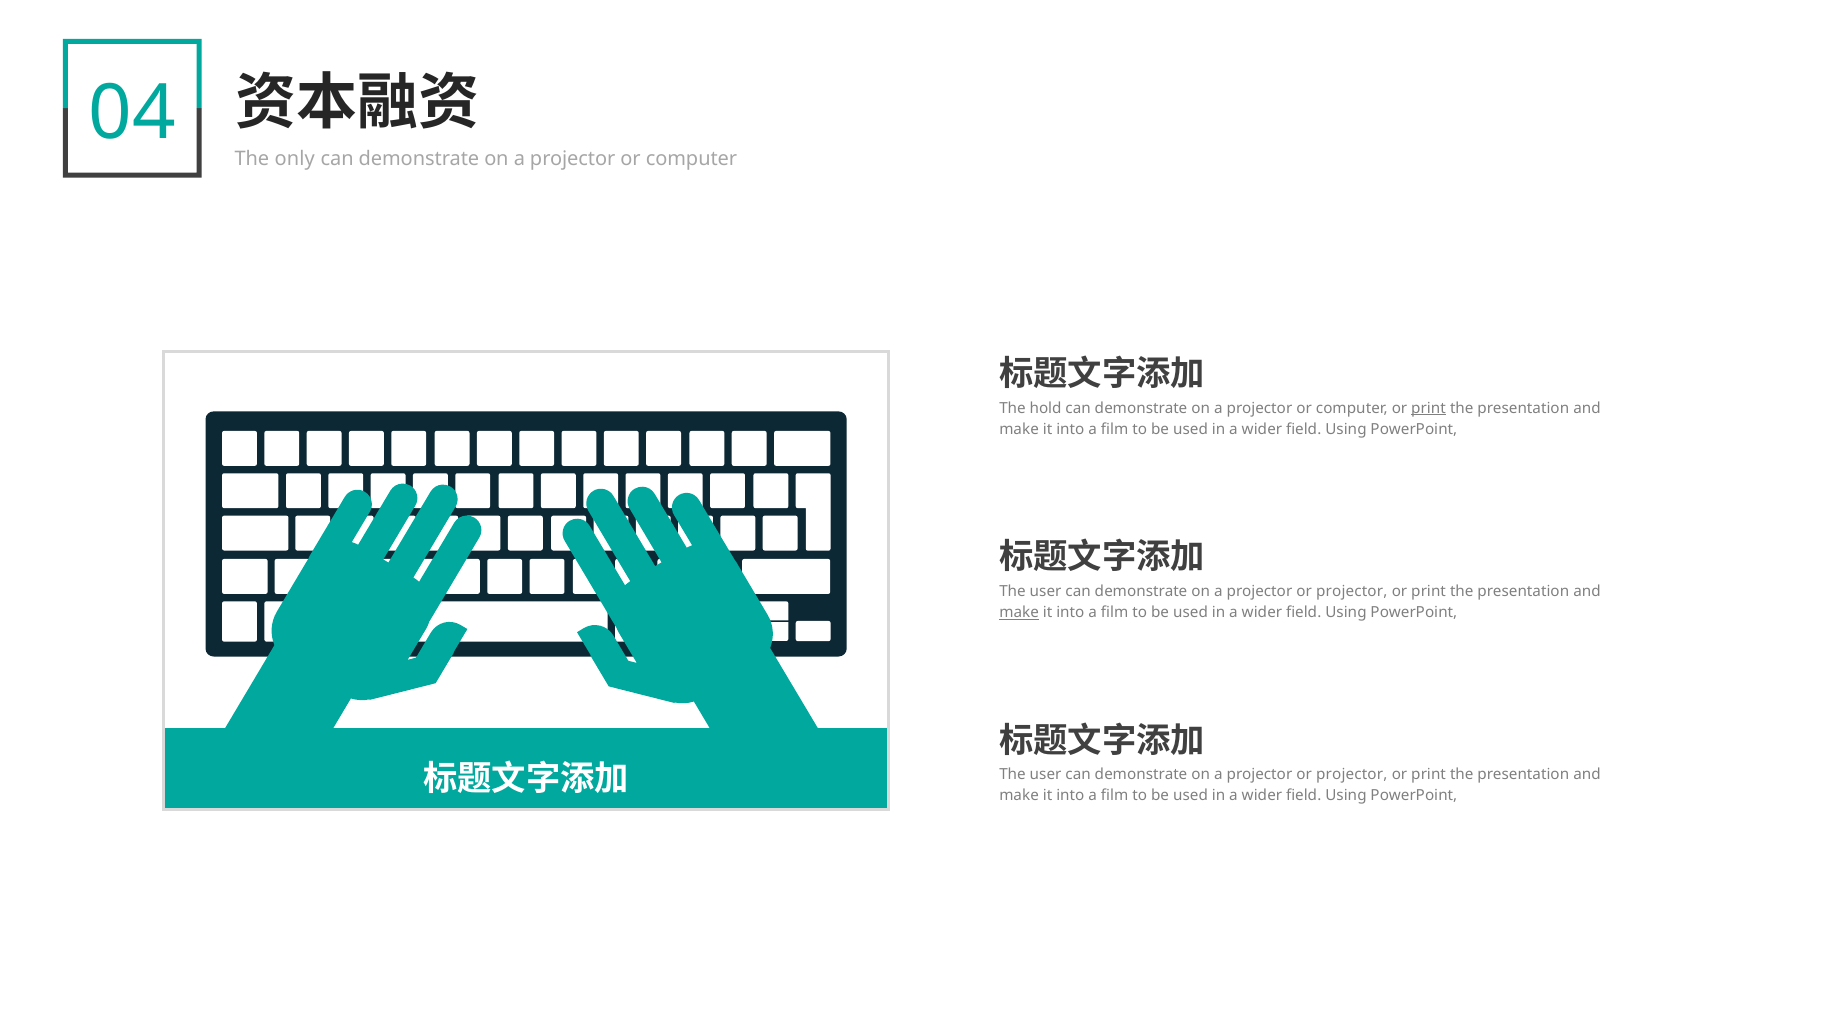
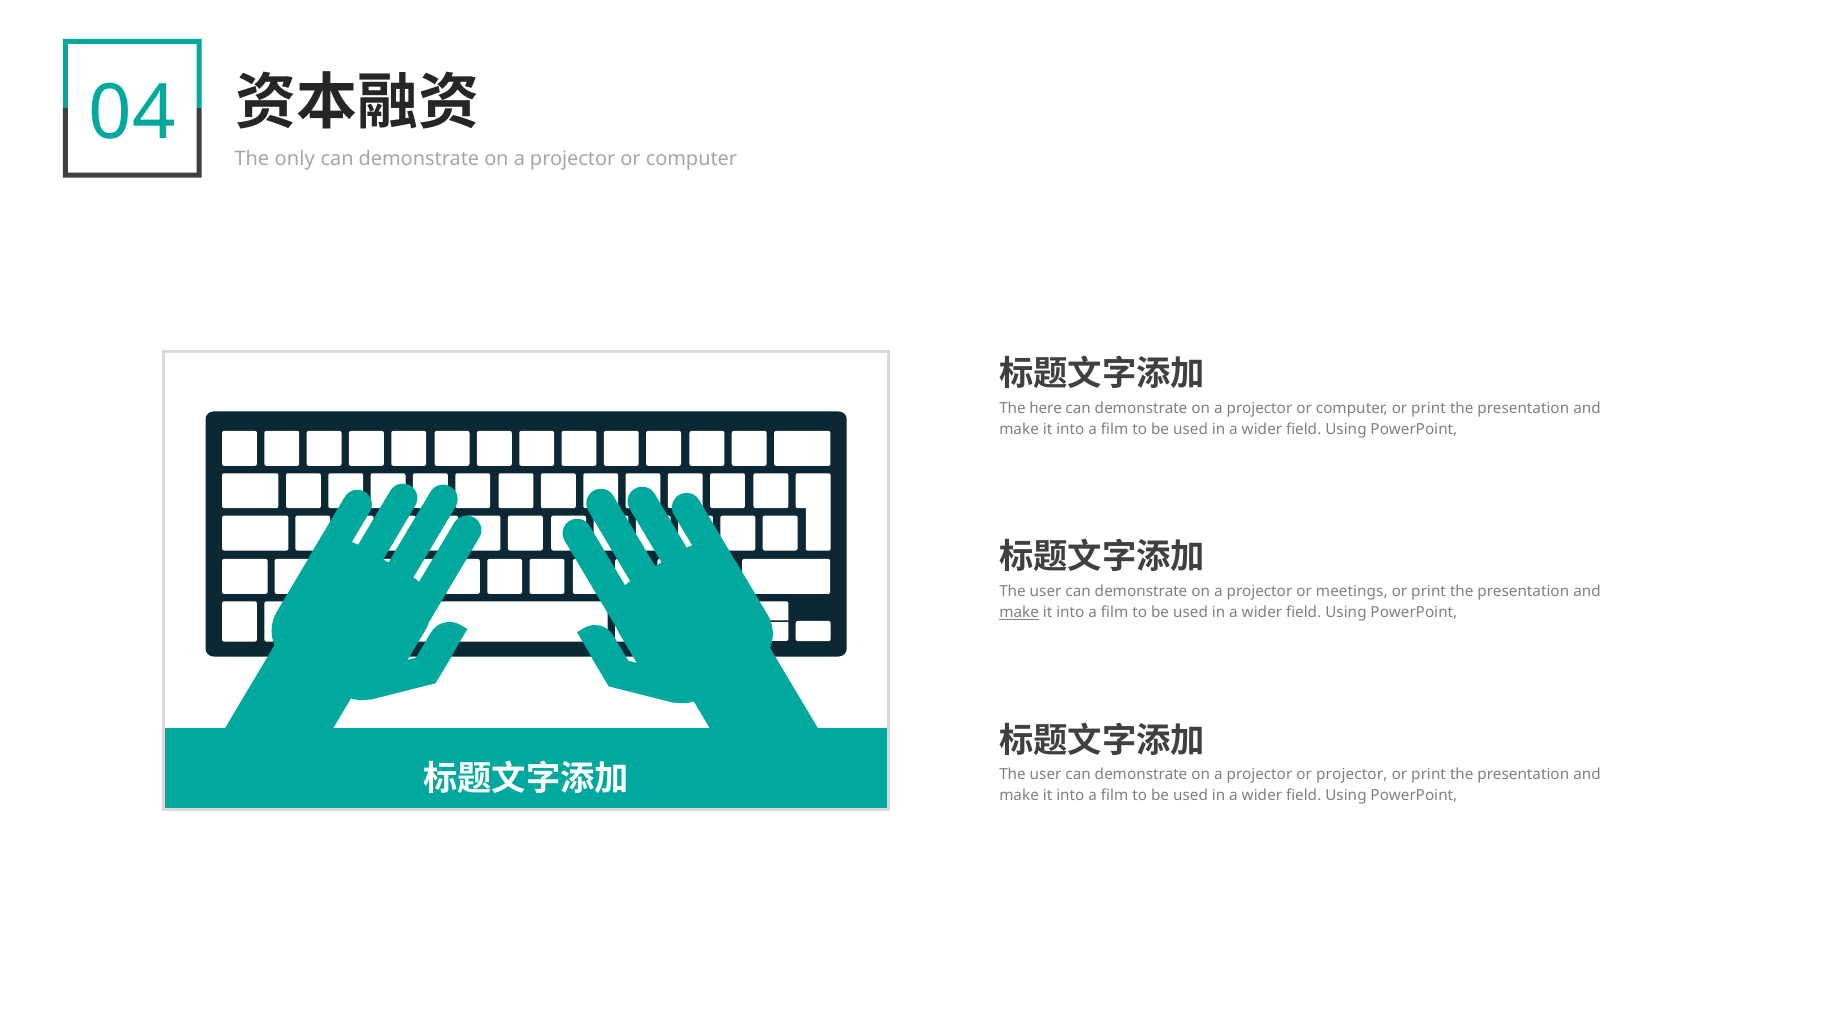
hold: hold -> here
print at (1429, 408) underline: present -> none
projector at (1352, 591): projector -> meetings
